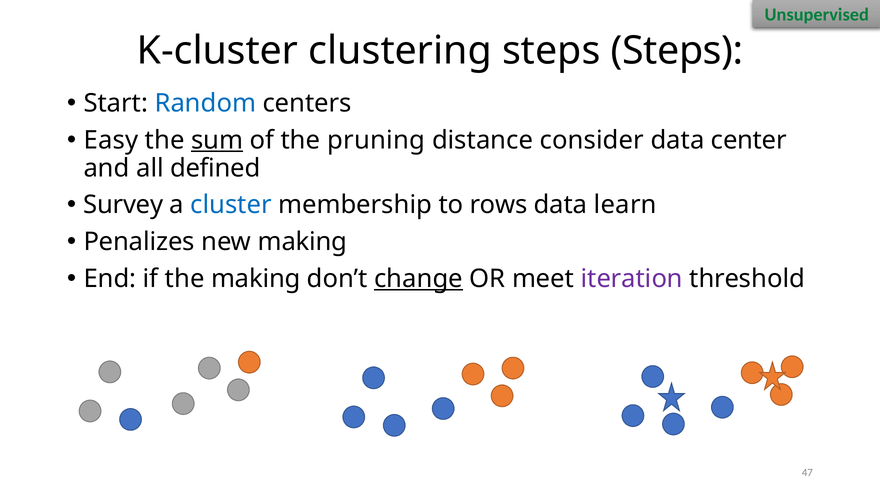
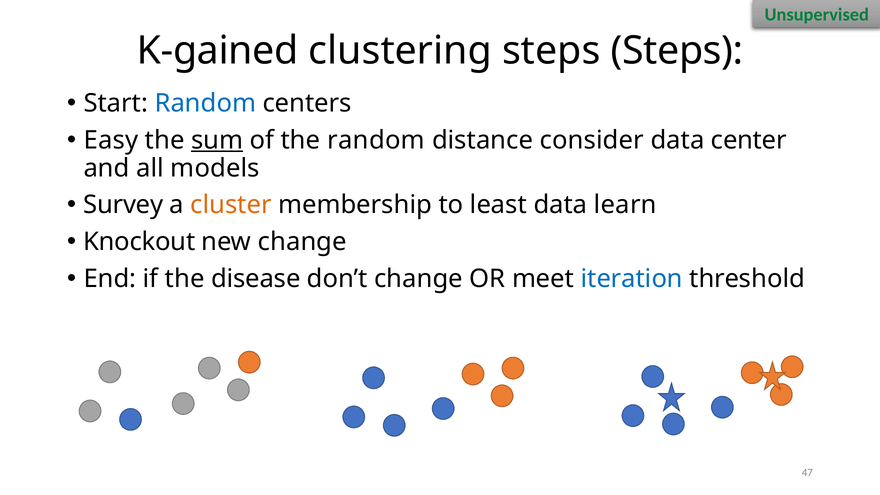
K-cluster: K-cluster -> K-gained
the pruning: pruning -> random
defined: defined -> models
cluster colour: blue -> orange
rows: rows -> least
Penalizes: Penalizes -> Knockout
new making: making -> change
the making: making -> disease
change at (418, 279) underline: present -> none
iteration colour: purple -> blue
